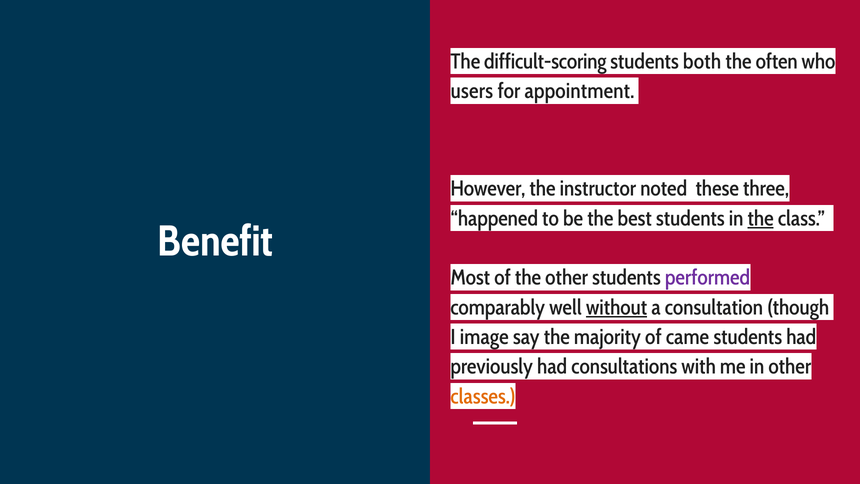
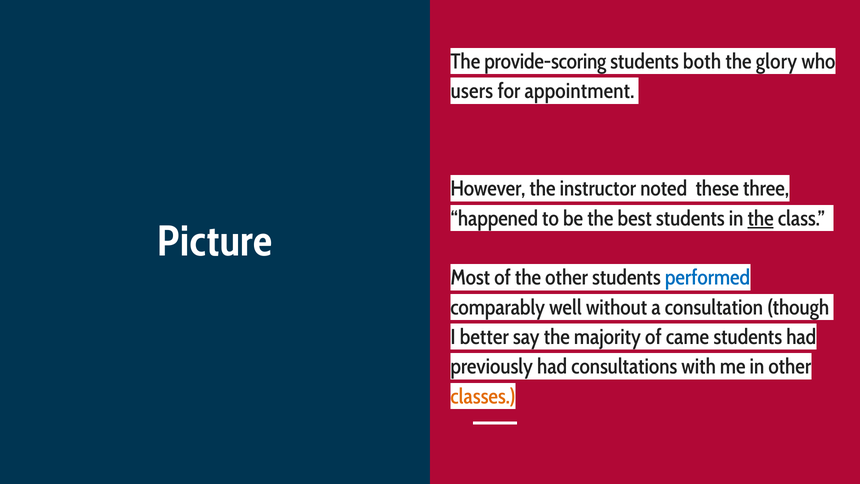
difficult-scoring: difficult-scoring -> provide-scoring
often: often -> glory
Benefit: Benefit -> Picture
performed colour: purple -> blue
without underline: present -> none
image: image -> better
